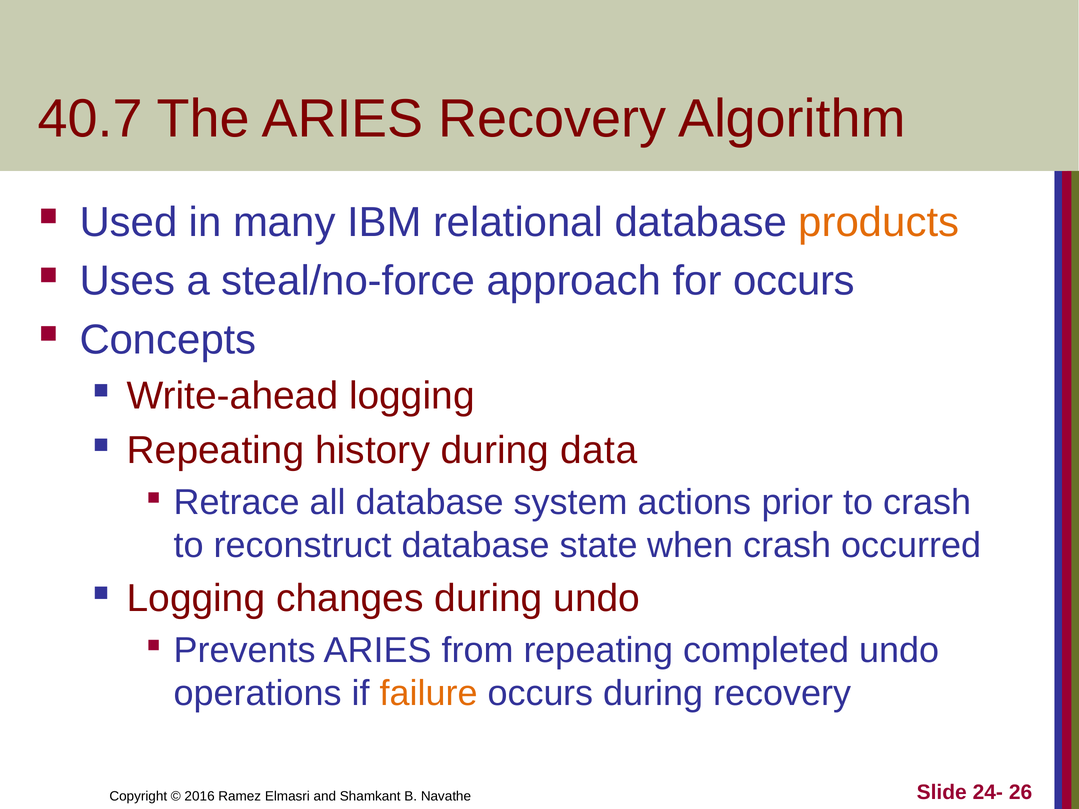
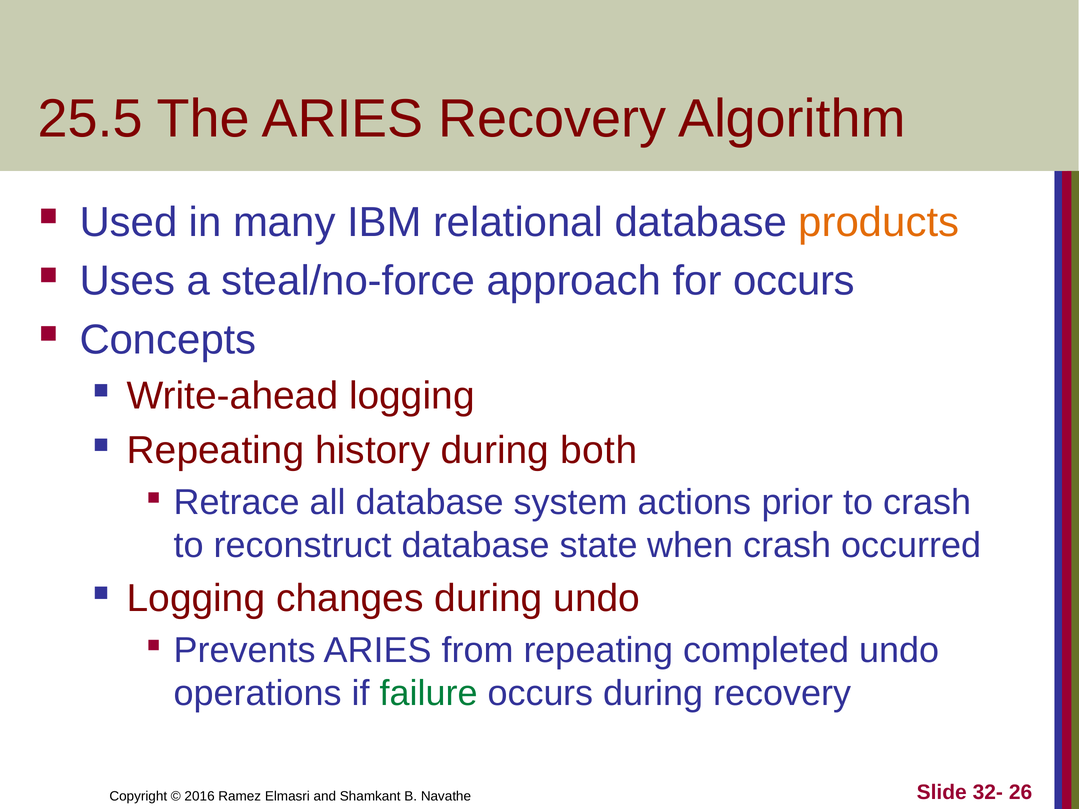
40.7: 40.7 -> 25.5
data: data -> both
failure colour: orange -> green
24-: 24- -> 32-
